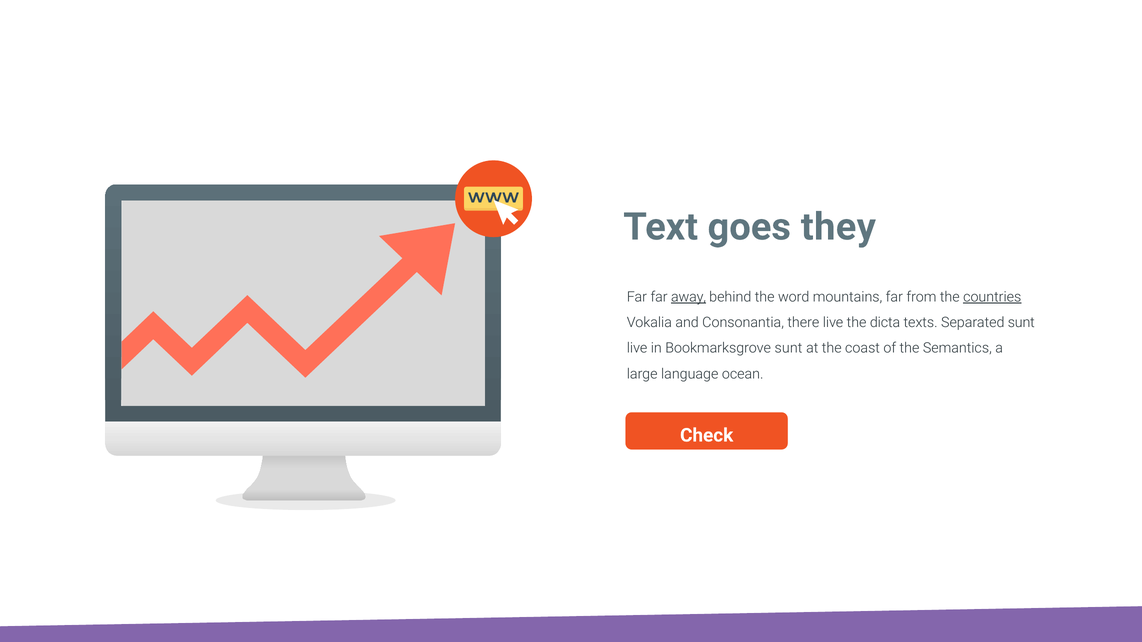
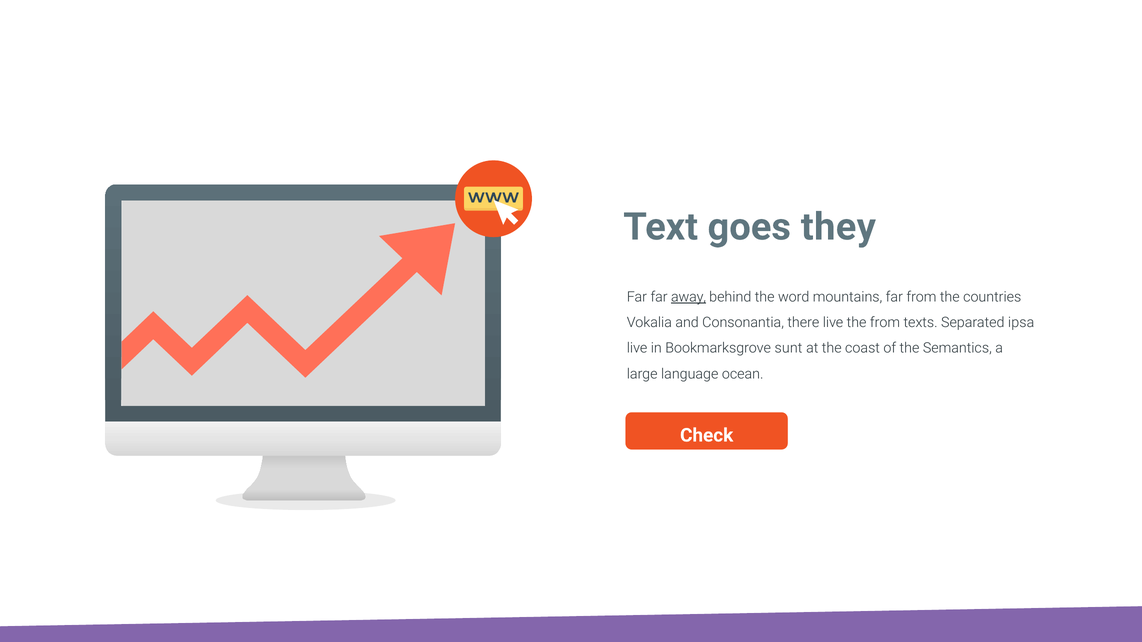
countries underline: present -> none
the dicta: dicta -> from
Separated sunt: sunt -> ipsa
